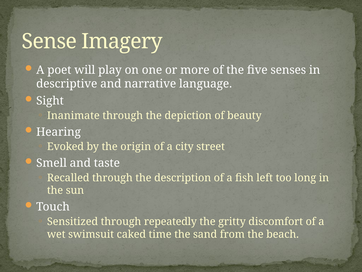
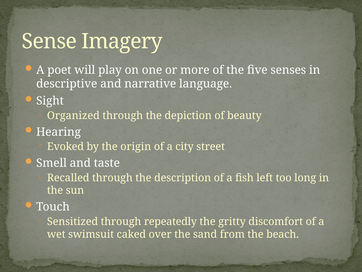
Inanimate: Inanimate -> Organized
time: time -> over
